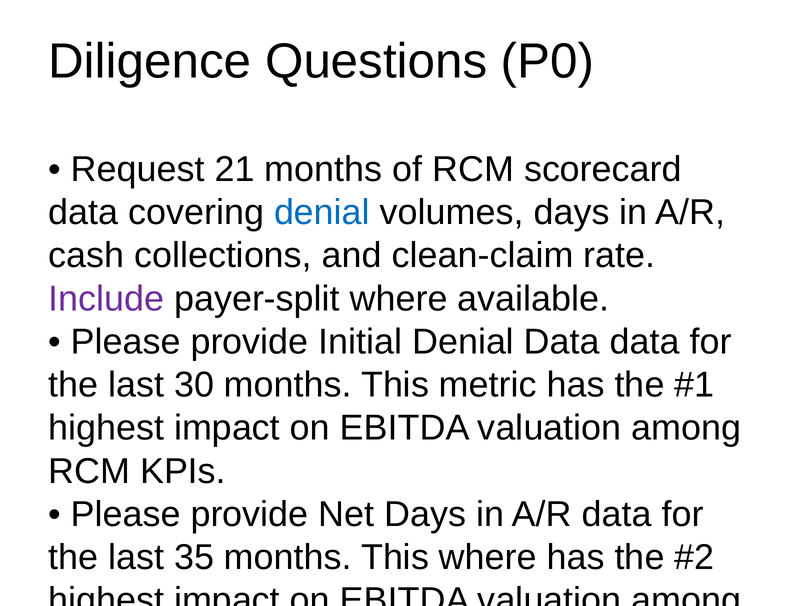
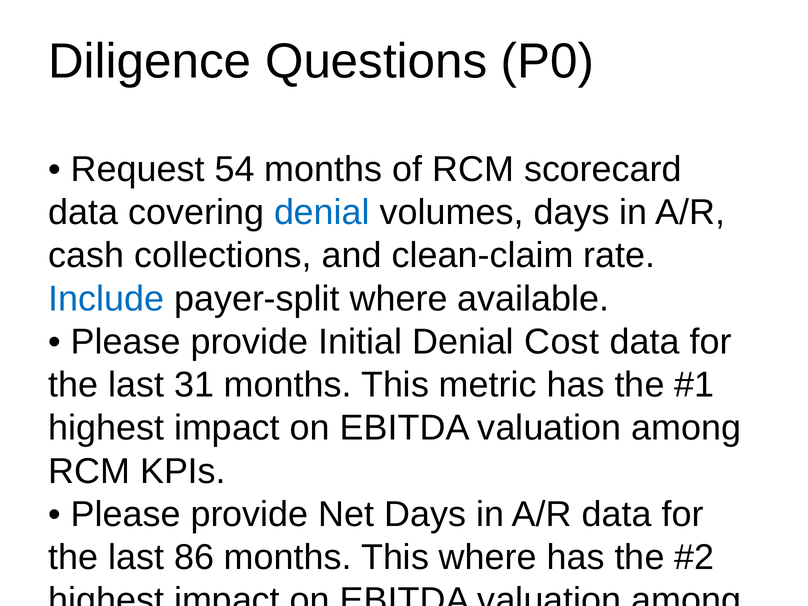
21: 21 -> 54
Include colour: purple -> blue
Denial Data: Data -> Cost
30: 30 -> 31
35: 35 -> 86
